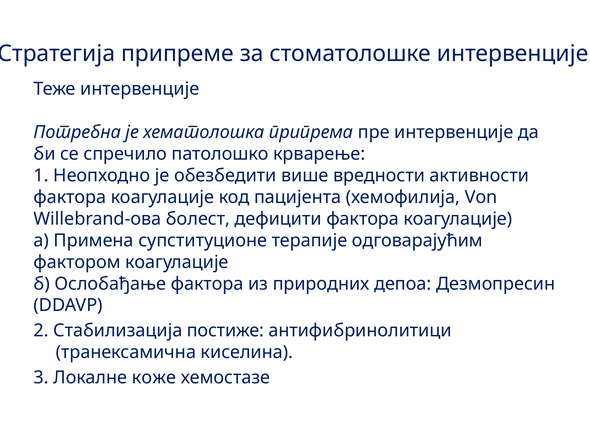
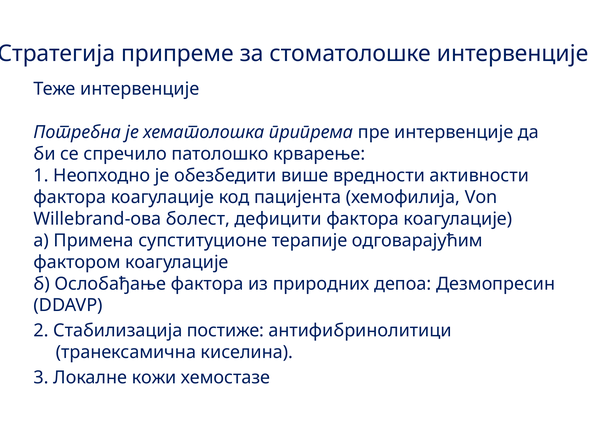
коже: коже -> кожи
